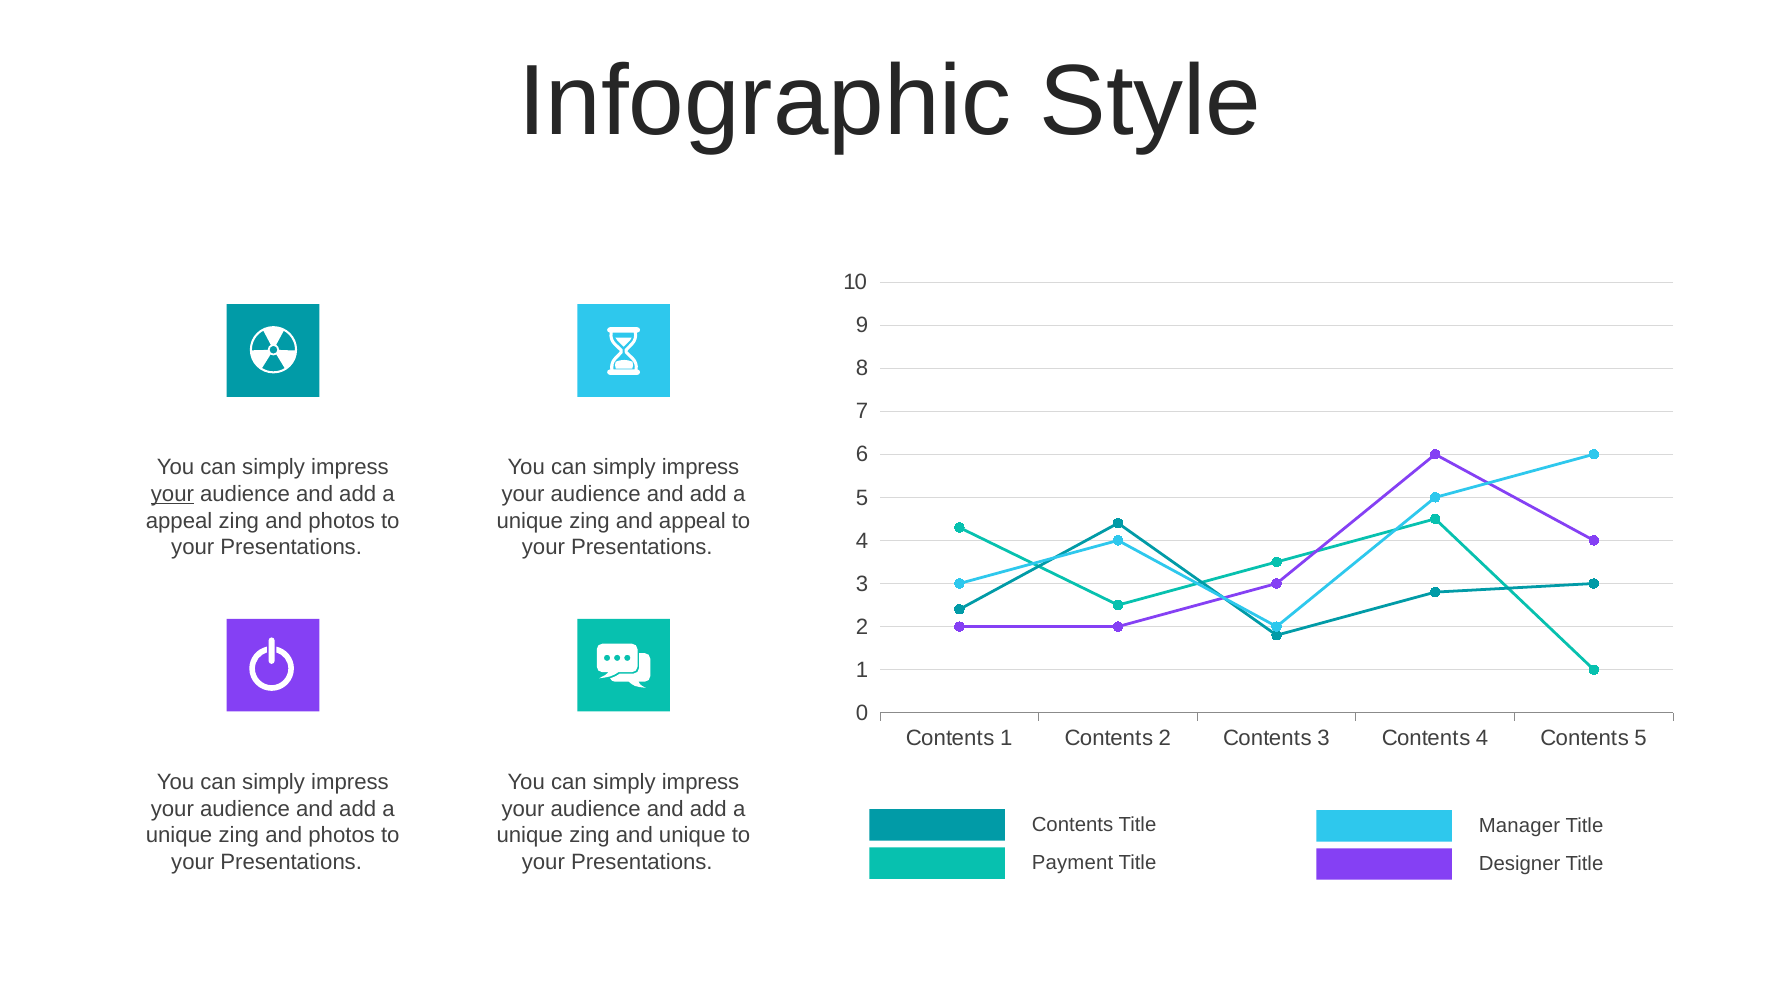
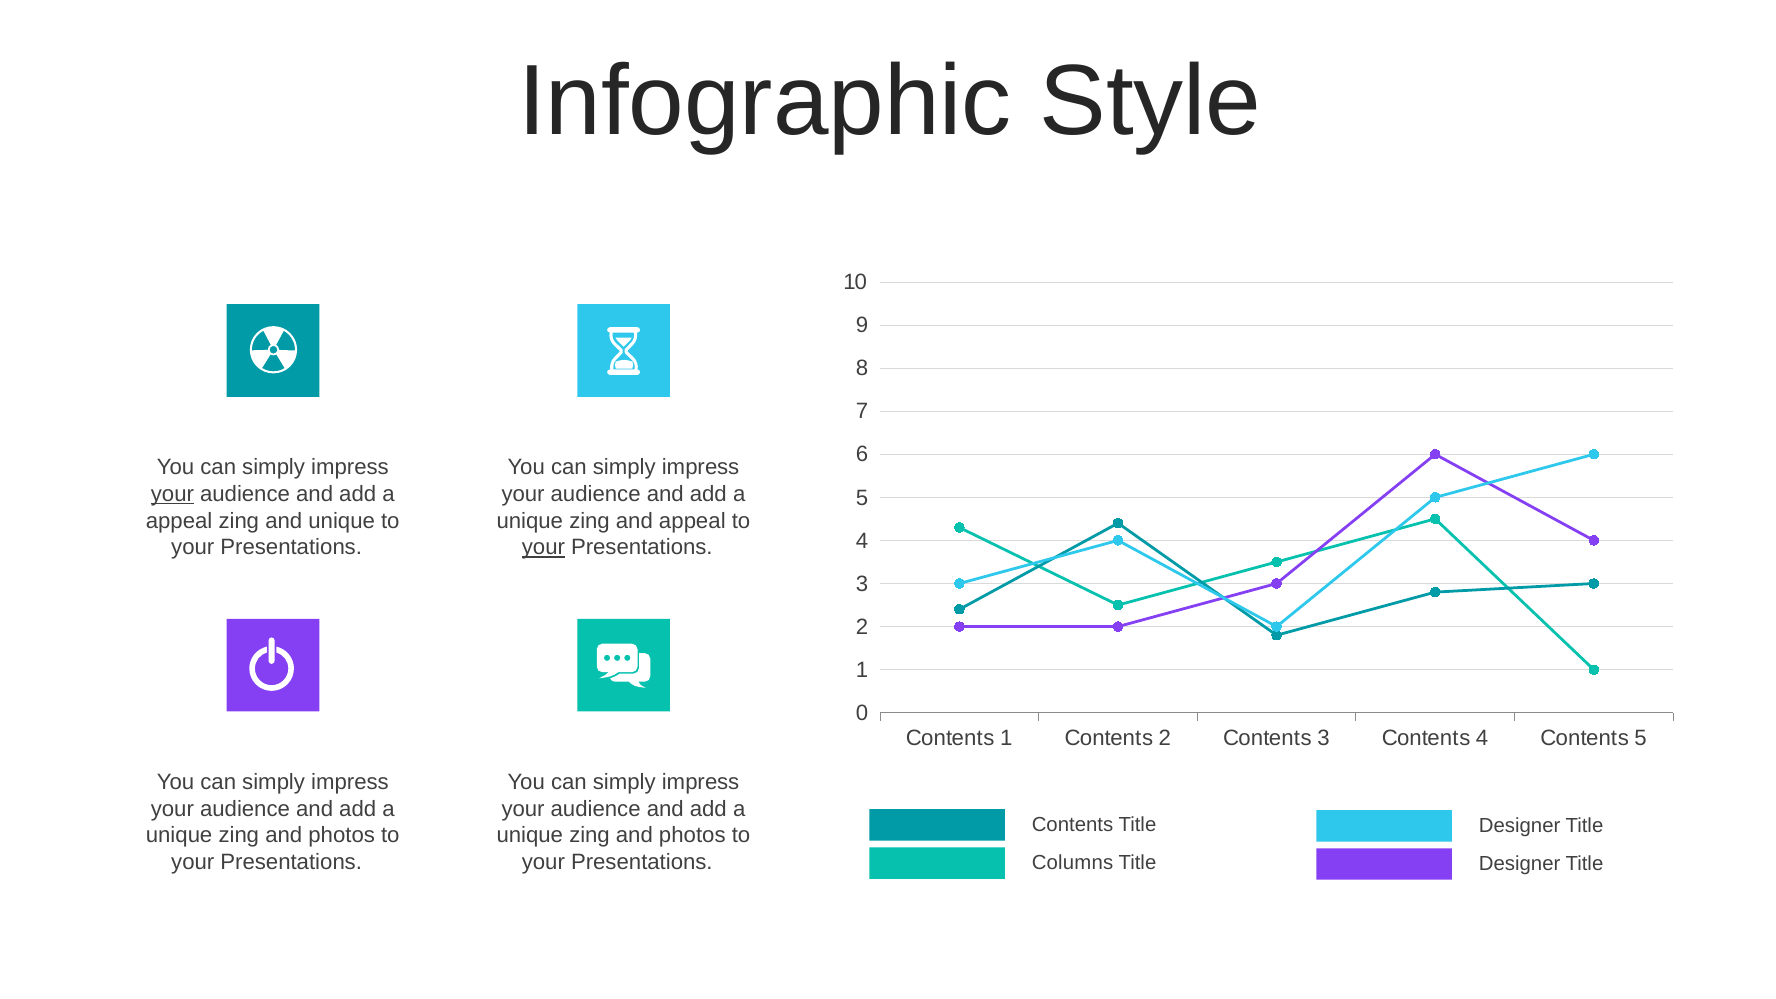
photos at (342, 521): photos -> unique
your at (543, 548) underline: none -> present
Contents Title Manager: Manager -> Designer
unique at (692, 836): unique -> photos
Payment: Payment -> Columns
